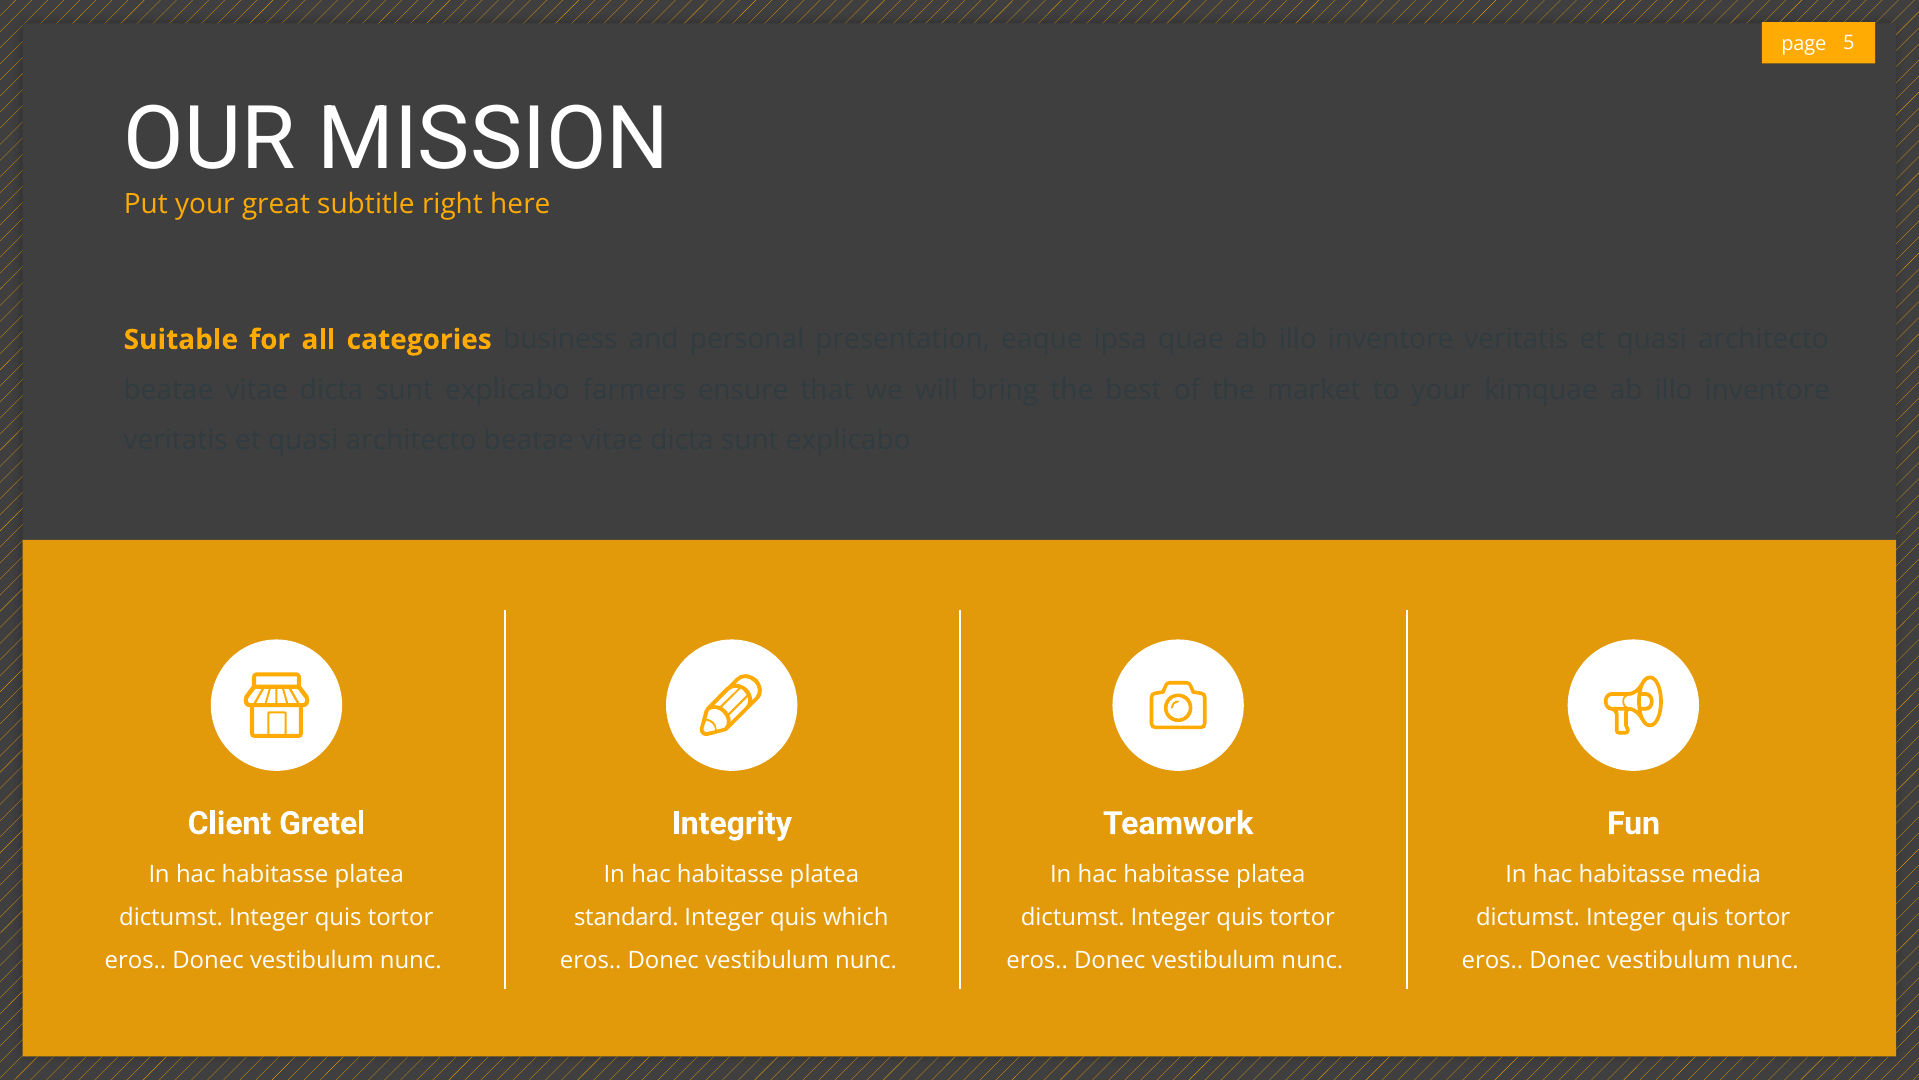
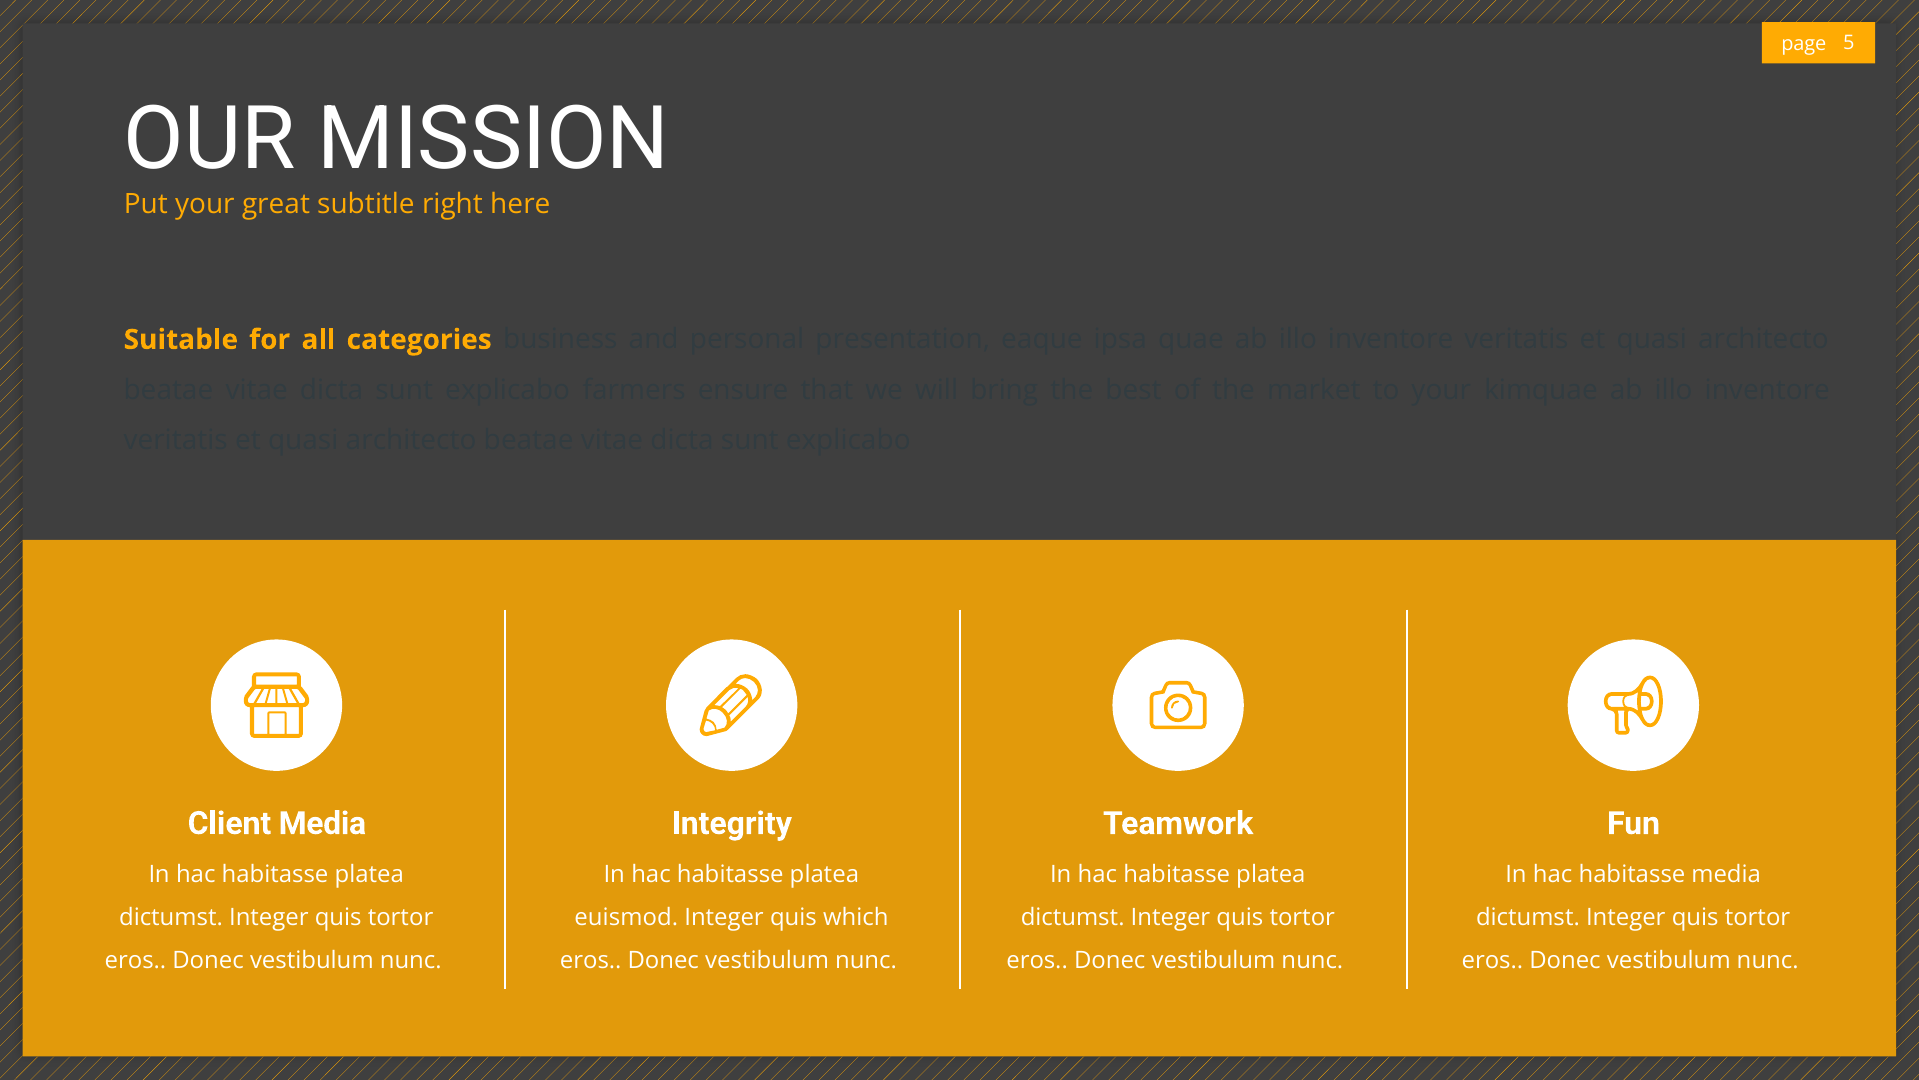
Client Gretel: Gretel -> Media
standard: standard -> euismod
